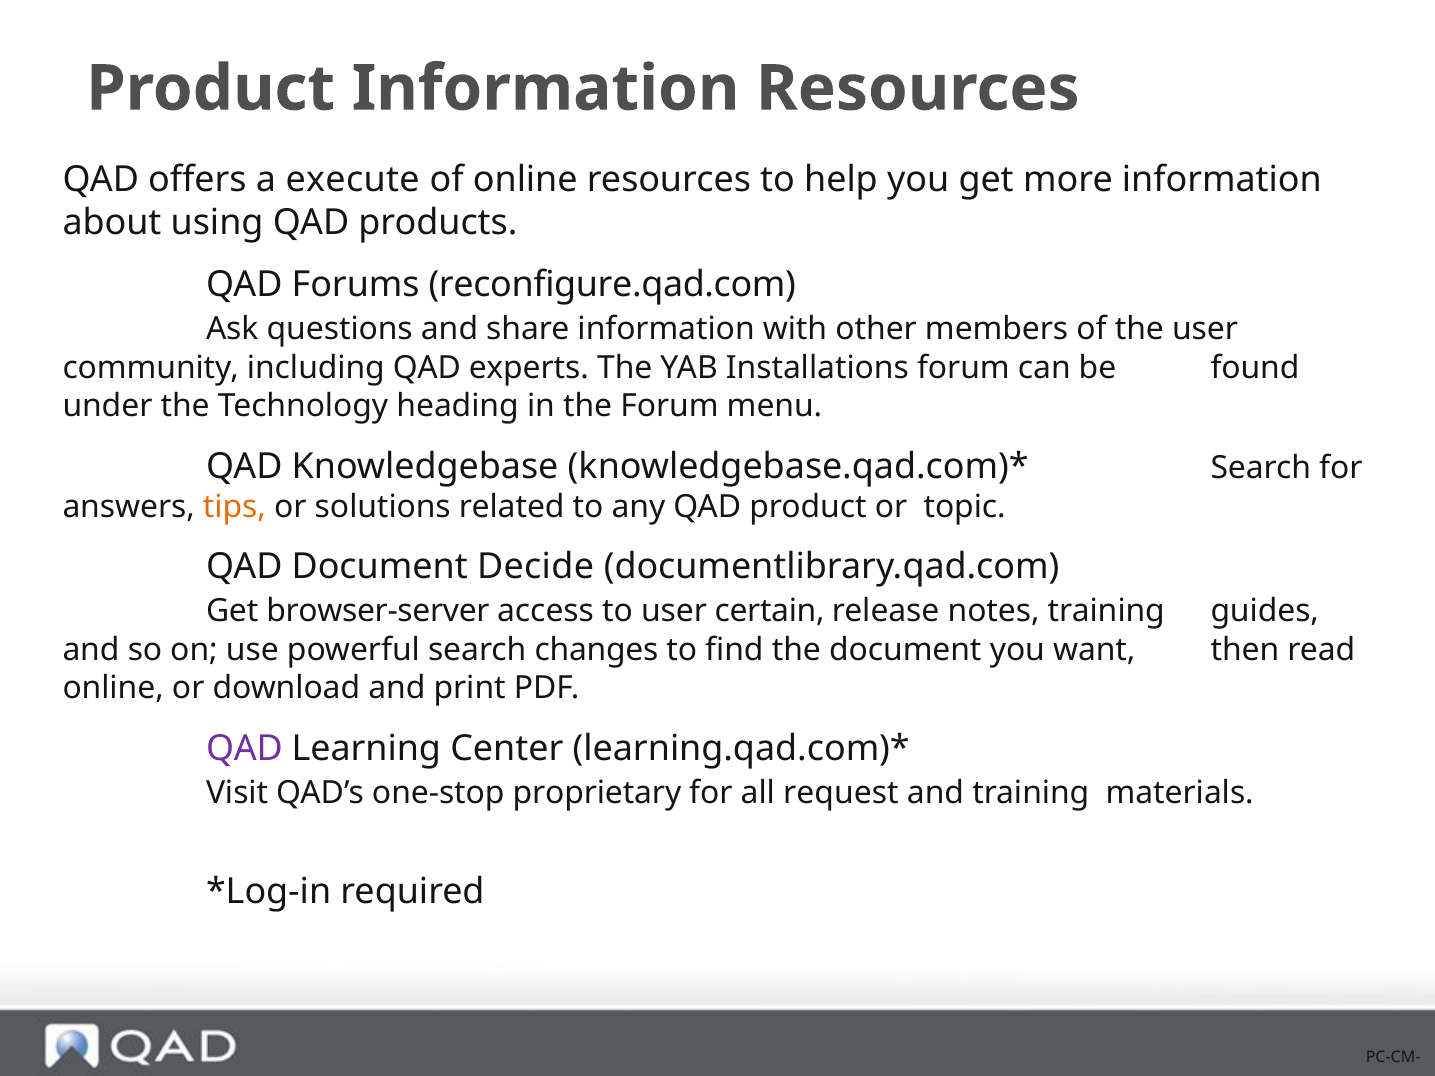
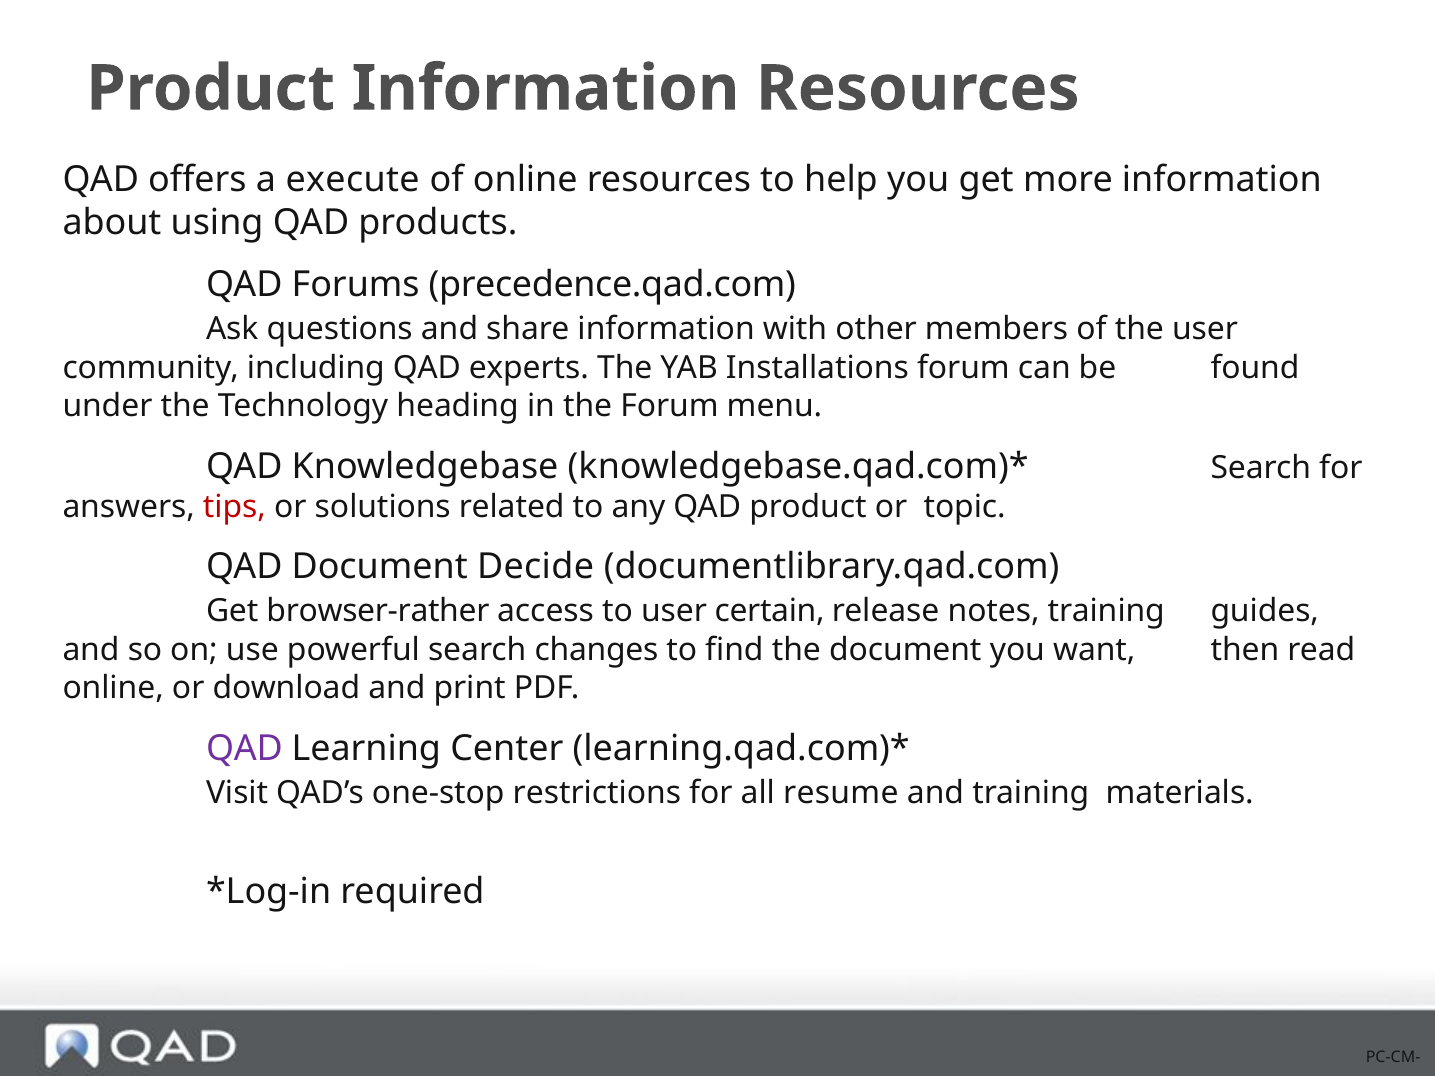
reconfigure.qad.com: reconfigure.qad.com -> precedence.qad.com
tips colour: orange -> red
browser-server: browser-server -> browser-rather
proprietary: proprietary -> restrictions
request: request -> resume
